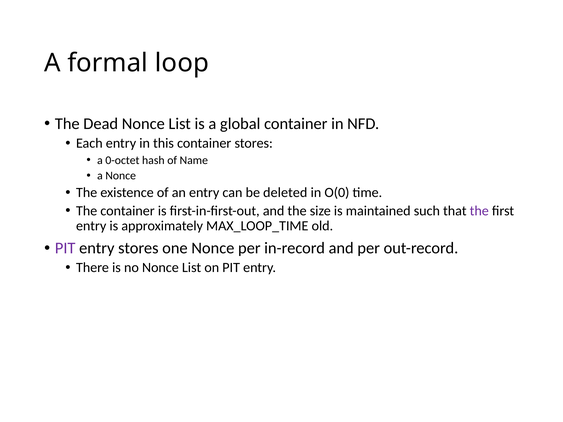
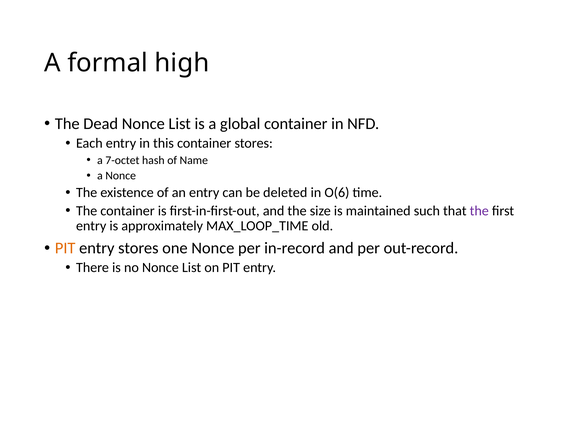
loop: loop -> high
0-octet: 0-octet -> 7-octet
O(0: O(0 -> O(6
PIT at (65, 248) colour: purple -> orange
